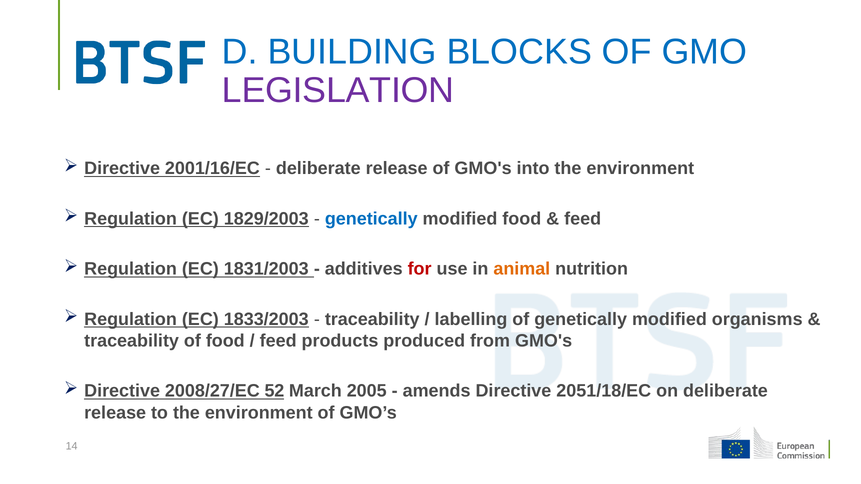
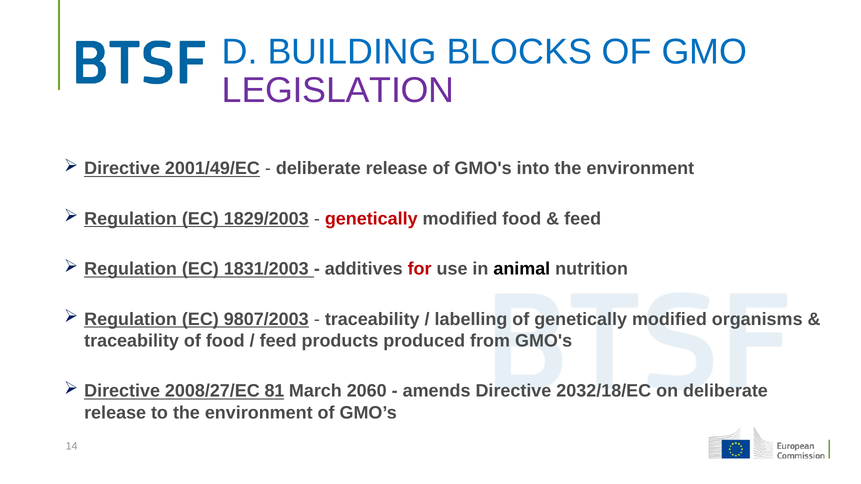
2001/16/EC: 2001/16/EC -> 2001/49/EC
genetically at (371, 219) colour: blue -> red
animal colour: orange -> black
1833/2003: 1833/2003 -> 9807/2003
52: 52 -> 81
2005: 2005 -> 2060
2051/18/EC: 2051/18/EC -> 2032/18/EC
